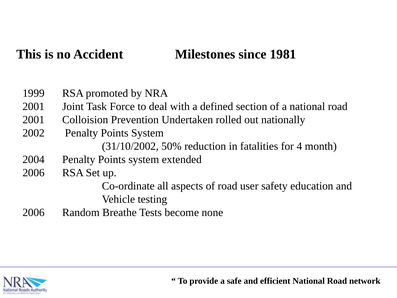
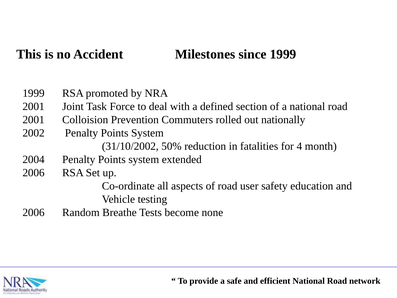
since 1981: 1981 -> 1999
Undertaken: Undertaken -> Commuters
